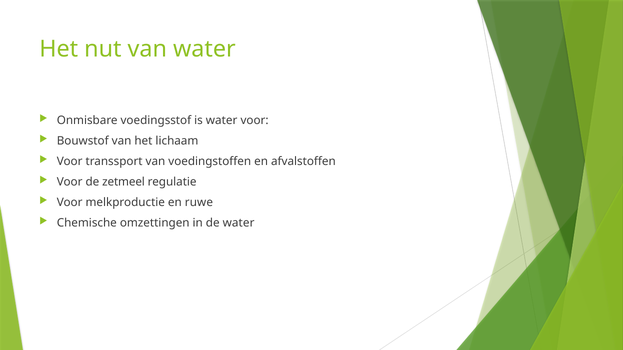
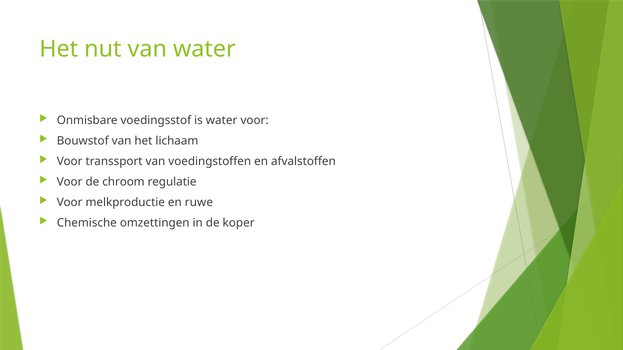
zetmeel: zetmeel -> chroom
de water: water -> koper
